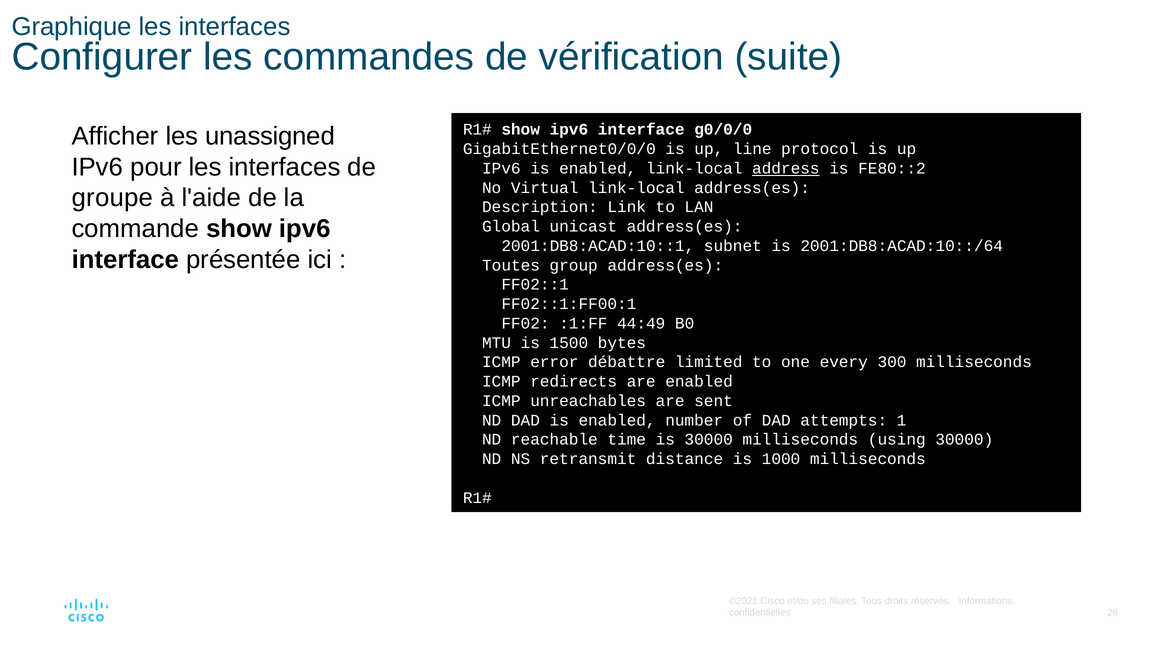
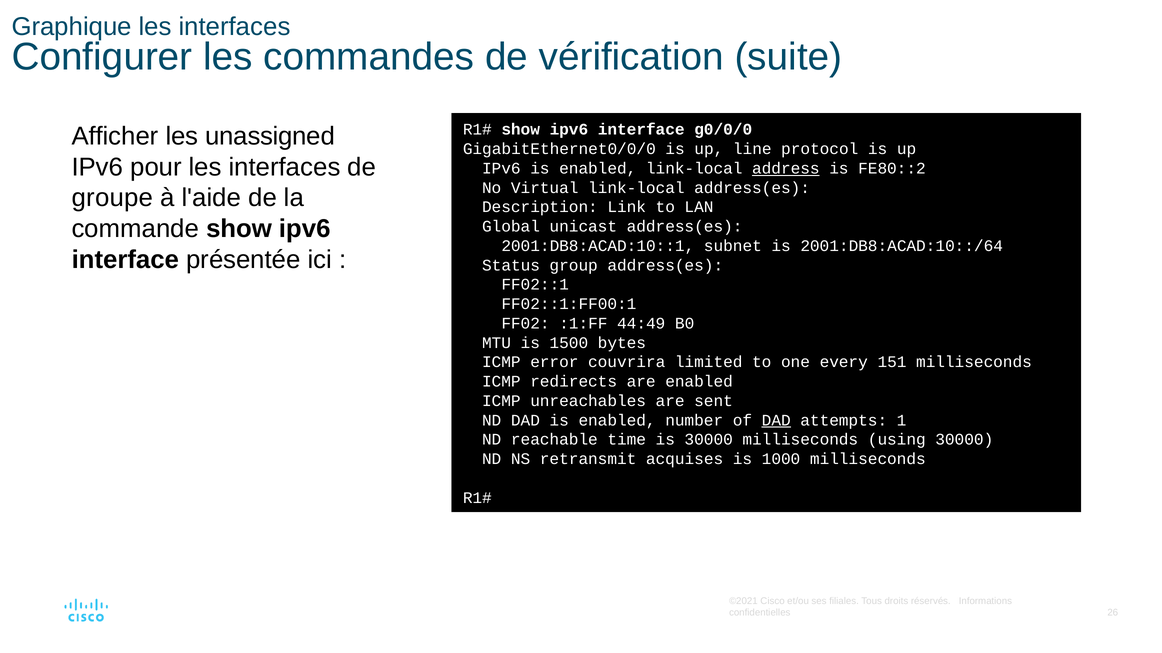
Toutes: Toutes -> Status
débattre: débattre -> couvrira
300: 300 -> 151
DAD at (776, 421) underline: none -> present
distance: distance -> acquises
